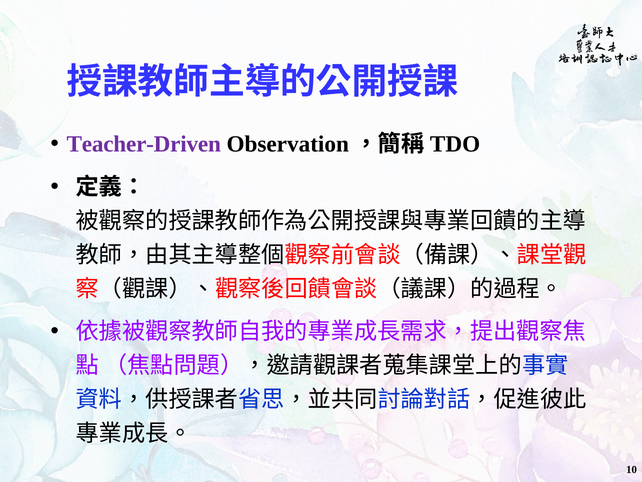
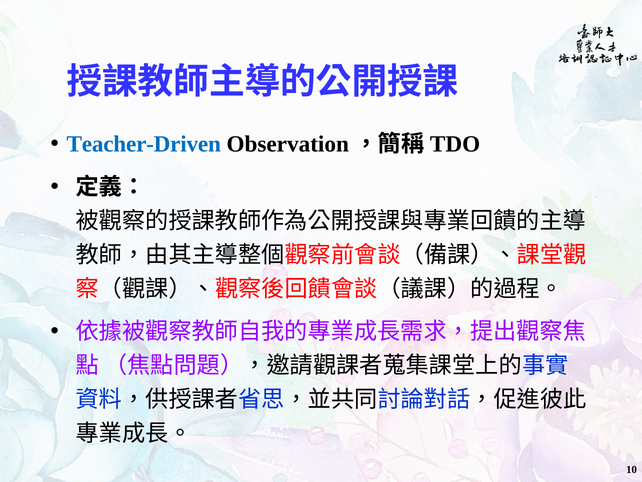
Teacher-Driven colour: purple -> blue
